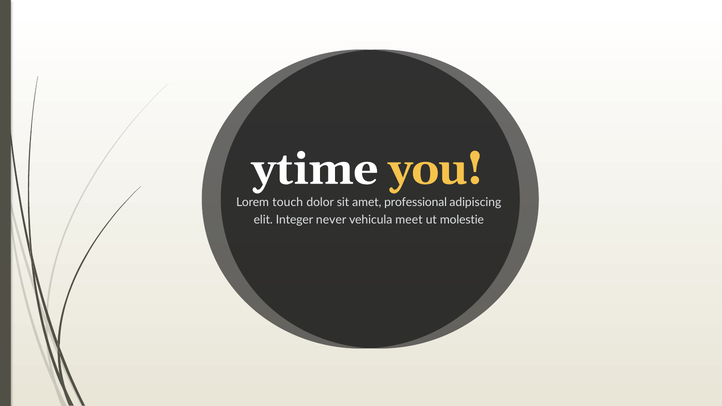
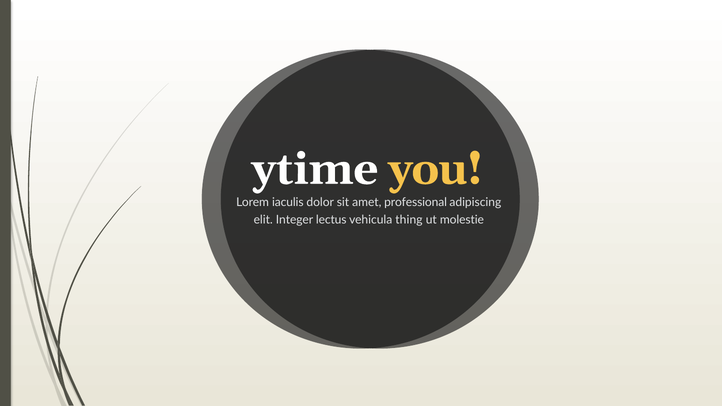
touch: touch -> iaculis
never: never -> lectus
meet: meet -> thing
